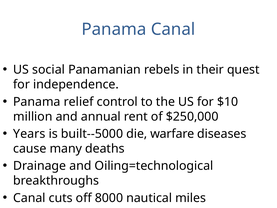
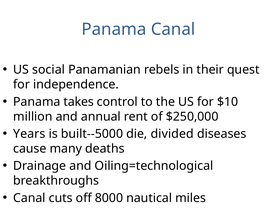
relief: relief -> takes
warfare: warfare -> divided
